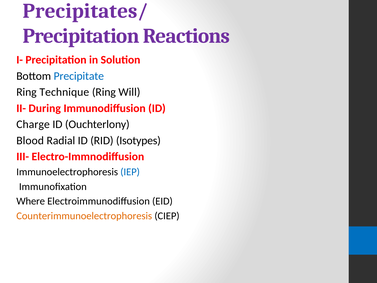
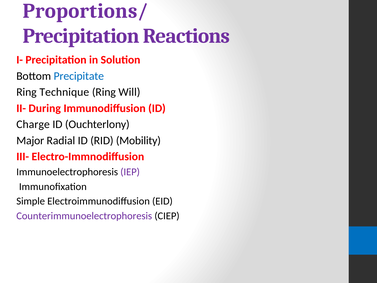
Precipitates/: Precipitates/ -> Proportions/
Blood: Blood -> Major
Isotypes: Isotypes -> Mobility
IEP colour: blue -> purple
Where: Where -> Simple
Counterimmunoelectrophoresis colour: orange -> purple
